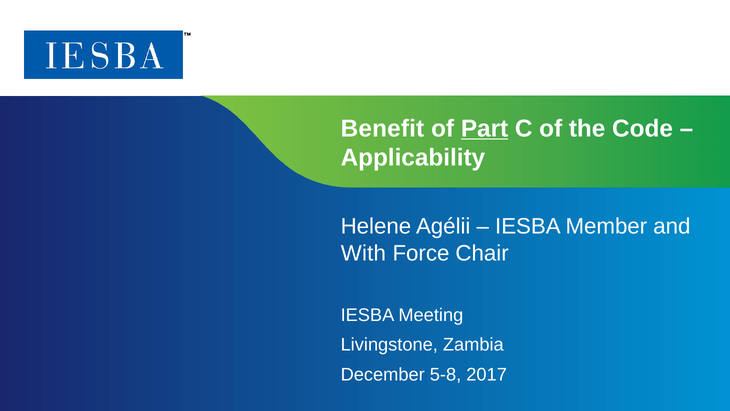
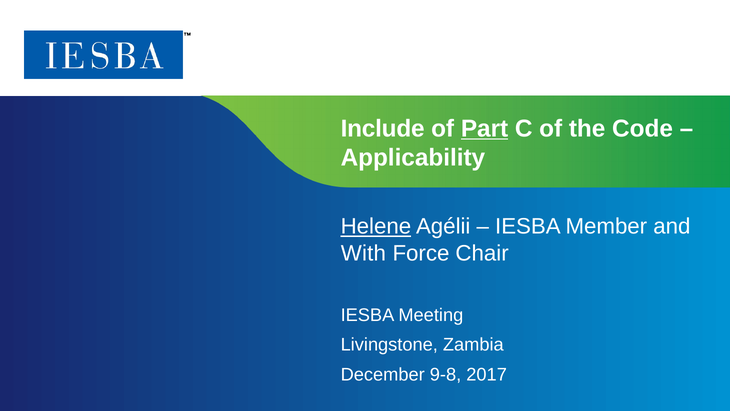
Benefit: Benefit -> Include
Helene underline: none -> present
5-8: 5-8 -> 9-8
